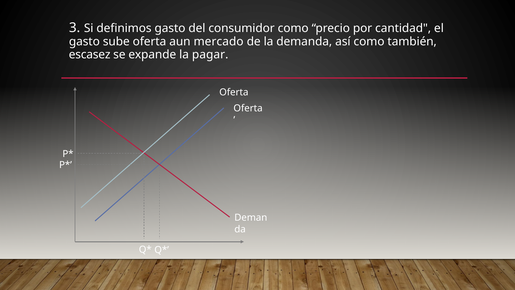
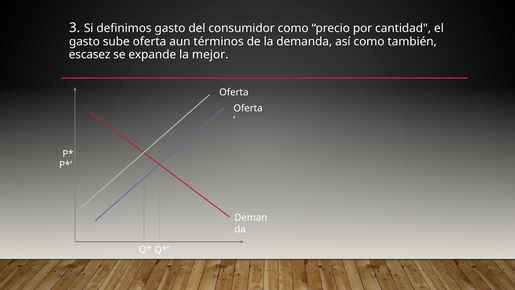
mercado: mercado -> términos
pagar: pagar -> mejor
